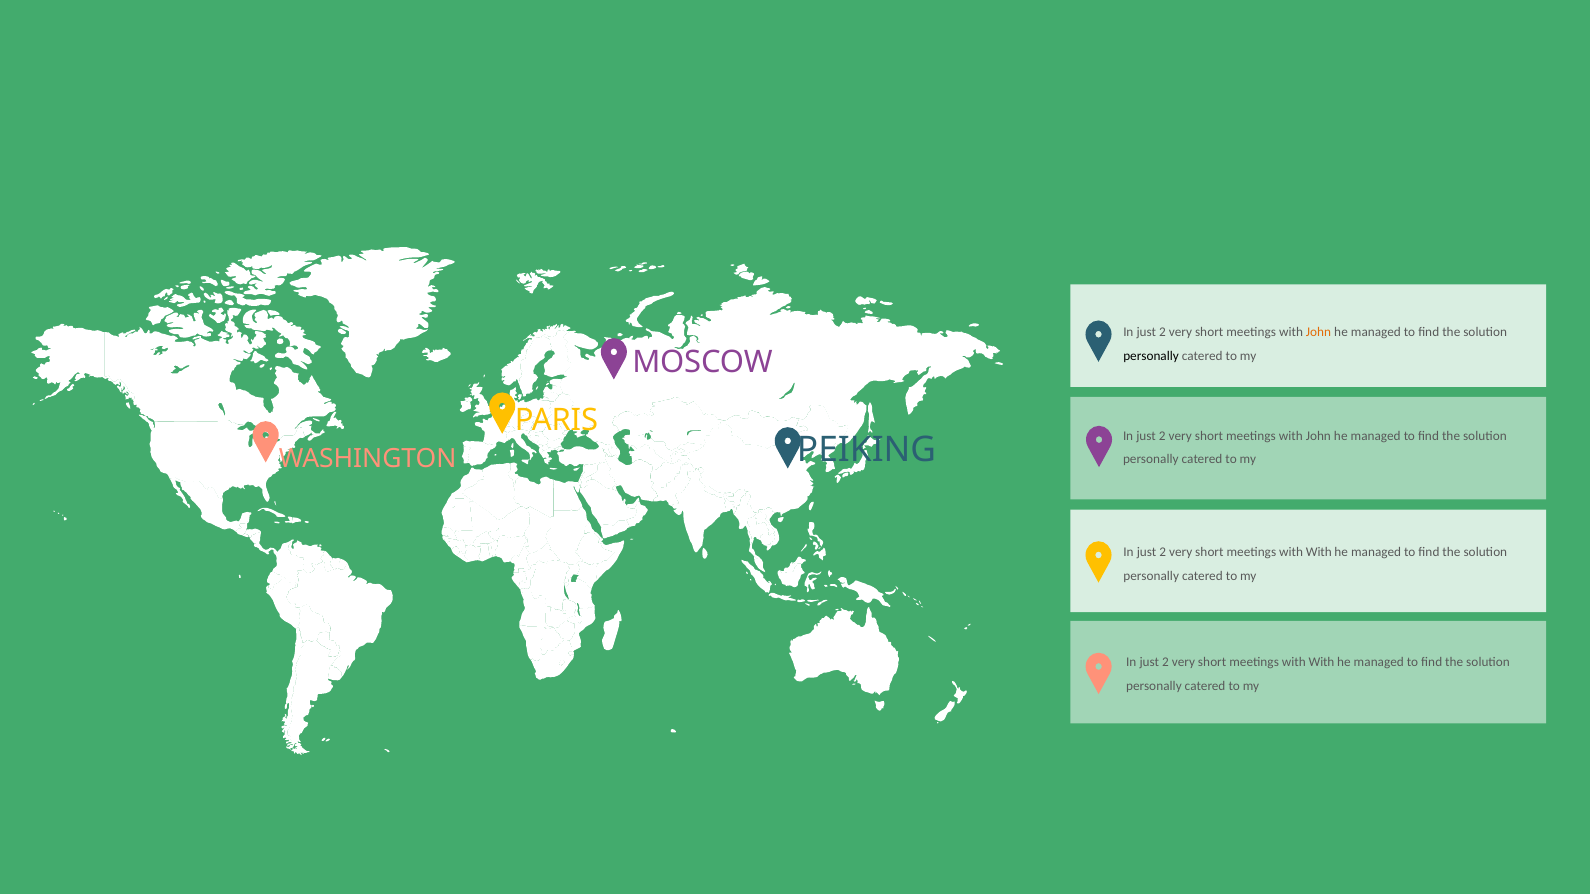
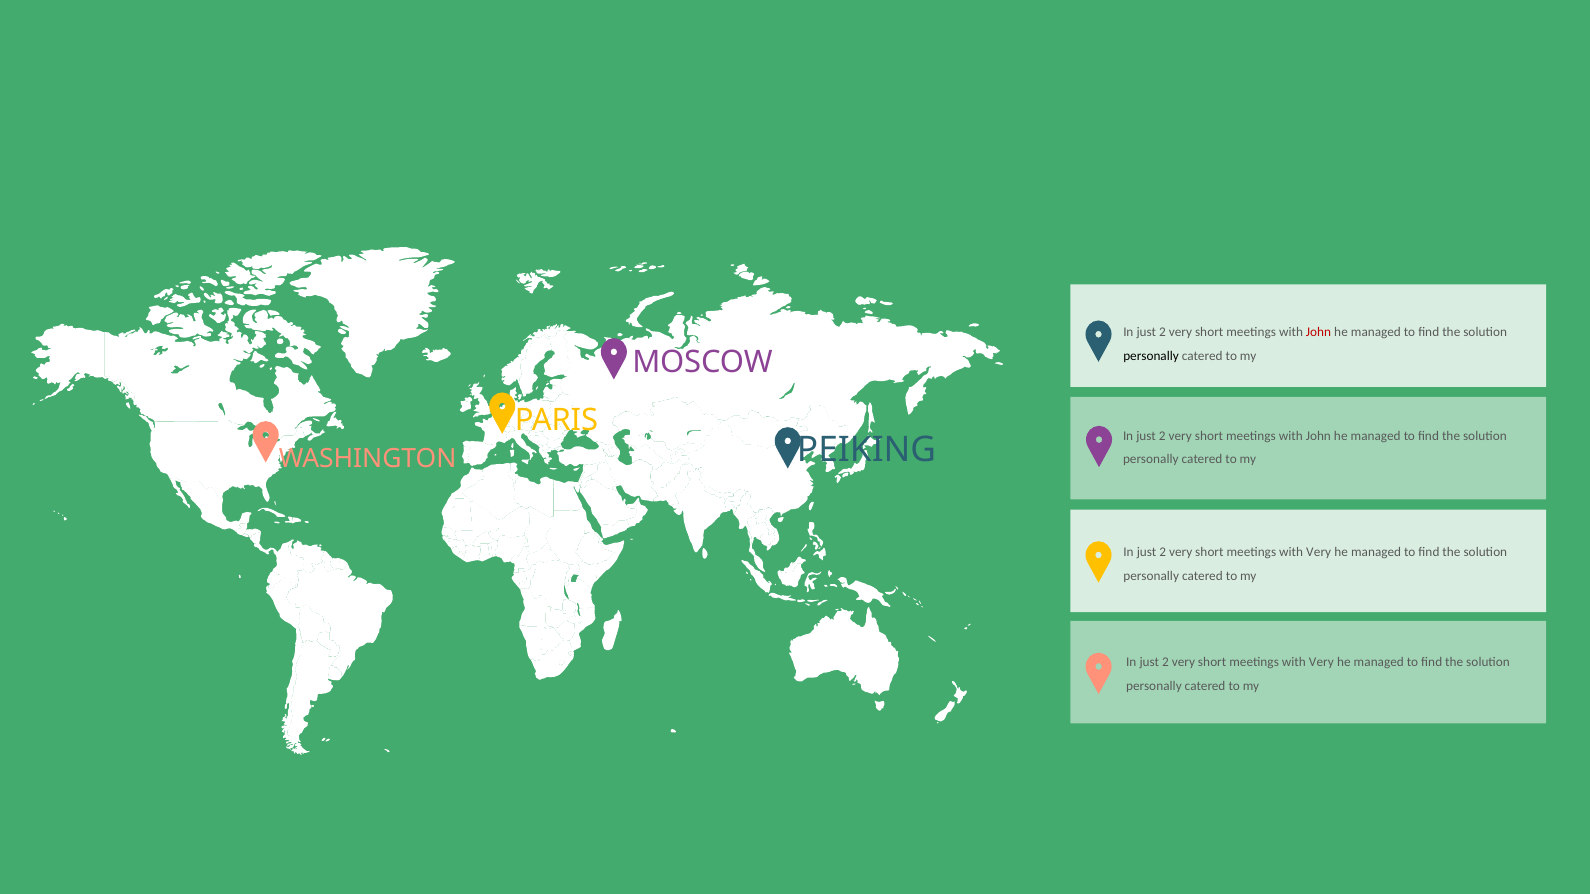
John at (1319, 332) colour: orange -> red
With at (1319, 553): With -> Very
With at (1322, 663): With -> Very
